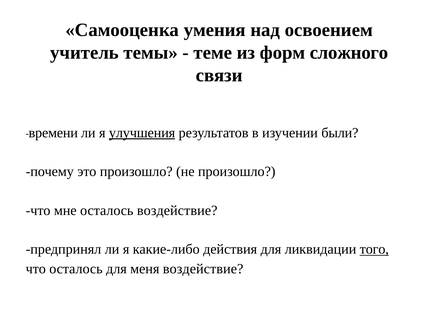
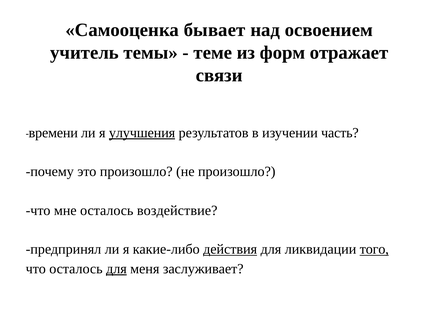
умения: умения -> бывает
сложного: сложного -> отражает
были: были -> часть
действия underline: none -> present
для at (116, 268) underline: none -> present
меня воздействие: воздействие -> заслуживает
